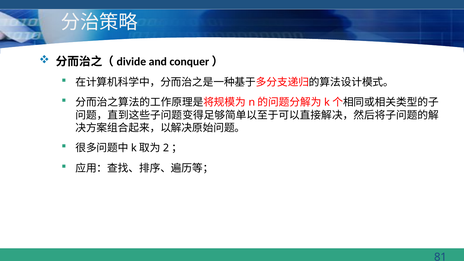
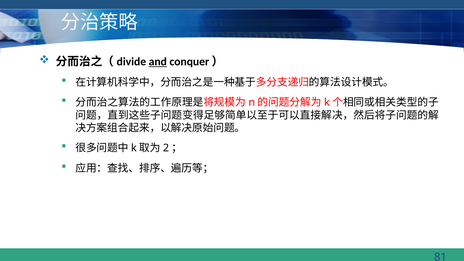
and underline: none -> present
